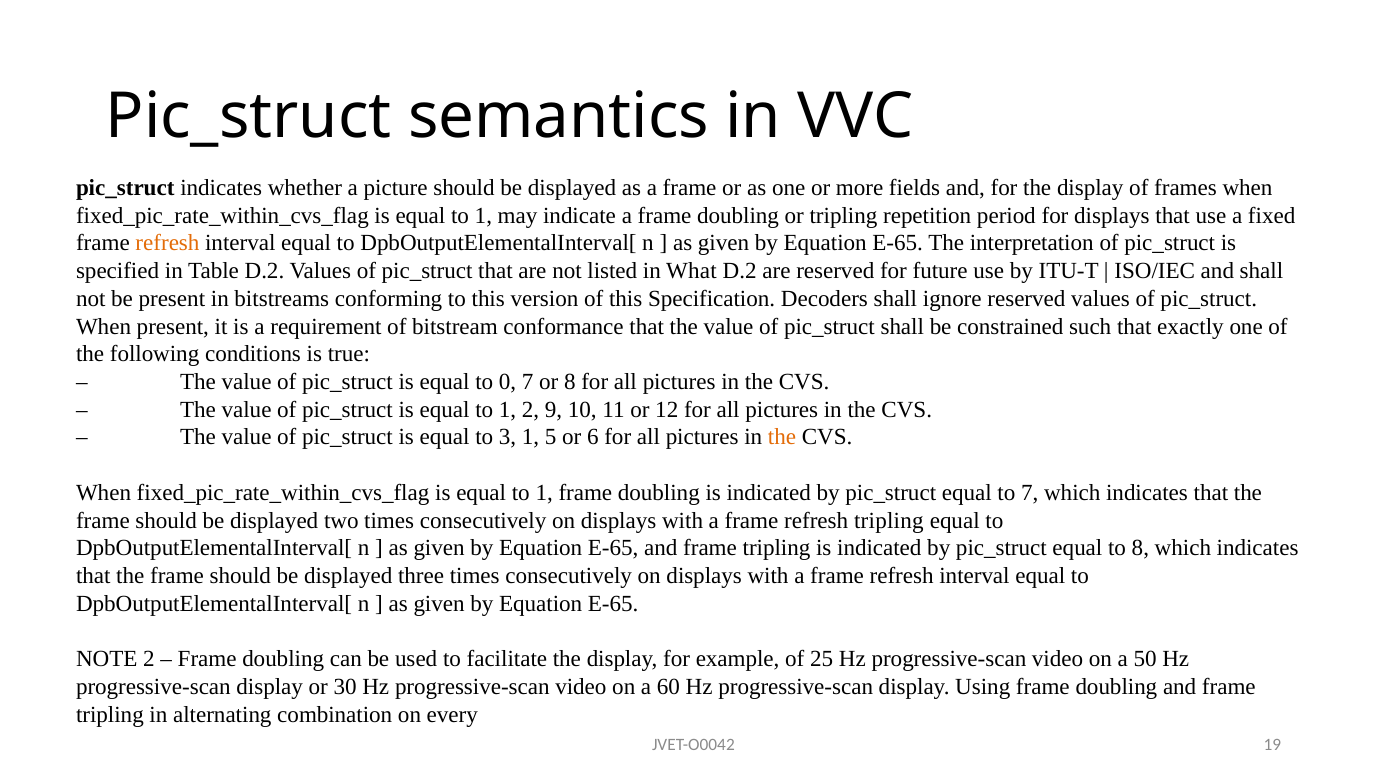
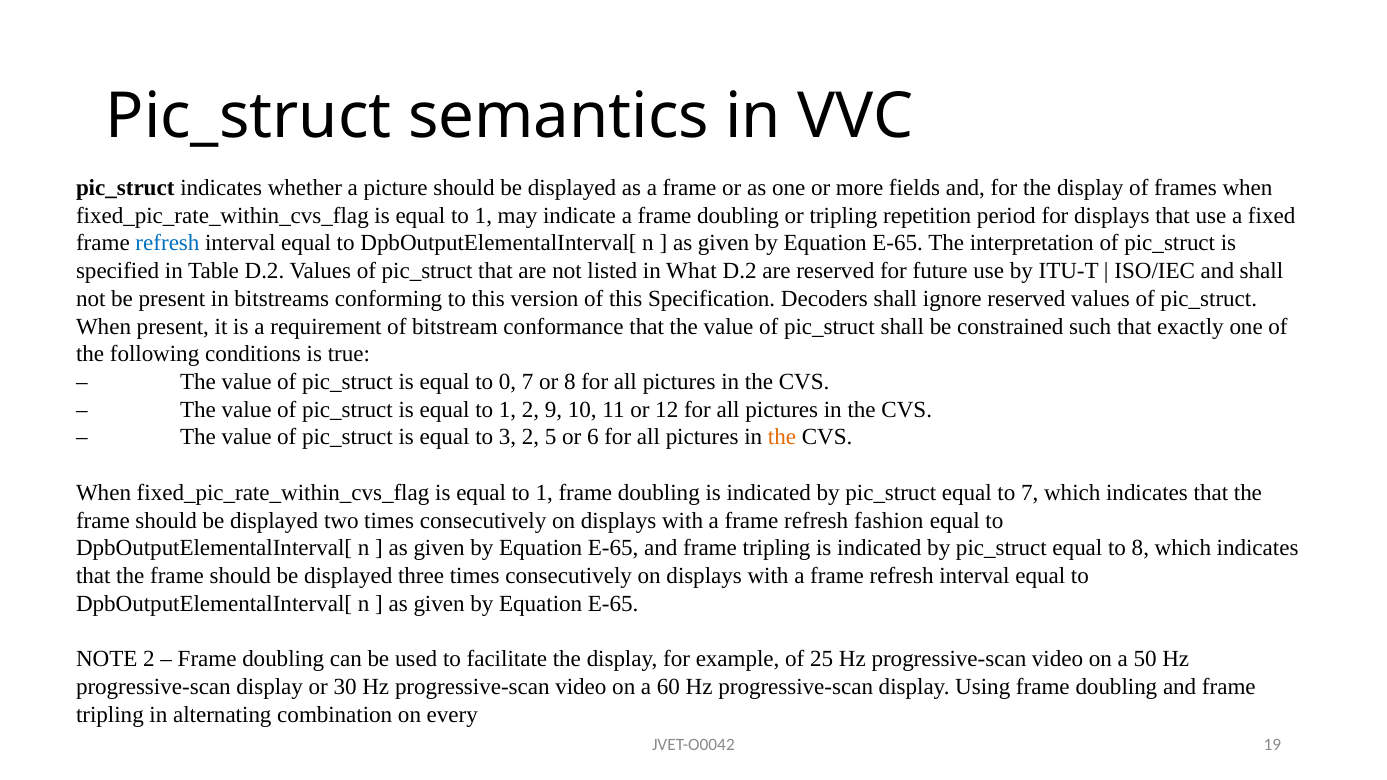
refresh at (167, 243) colour: orange -> blue
3 1: 1 -> 2
refresh tripling: tripling -> fashion
